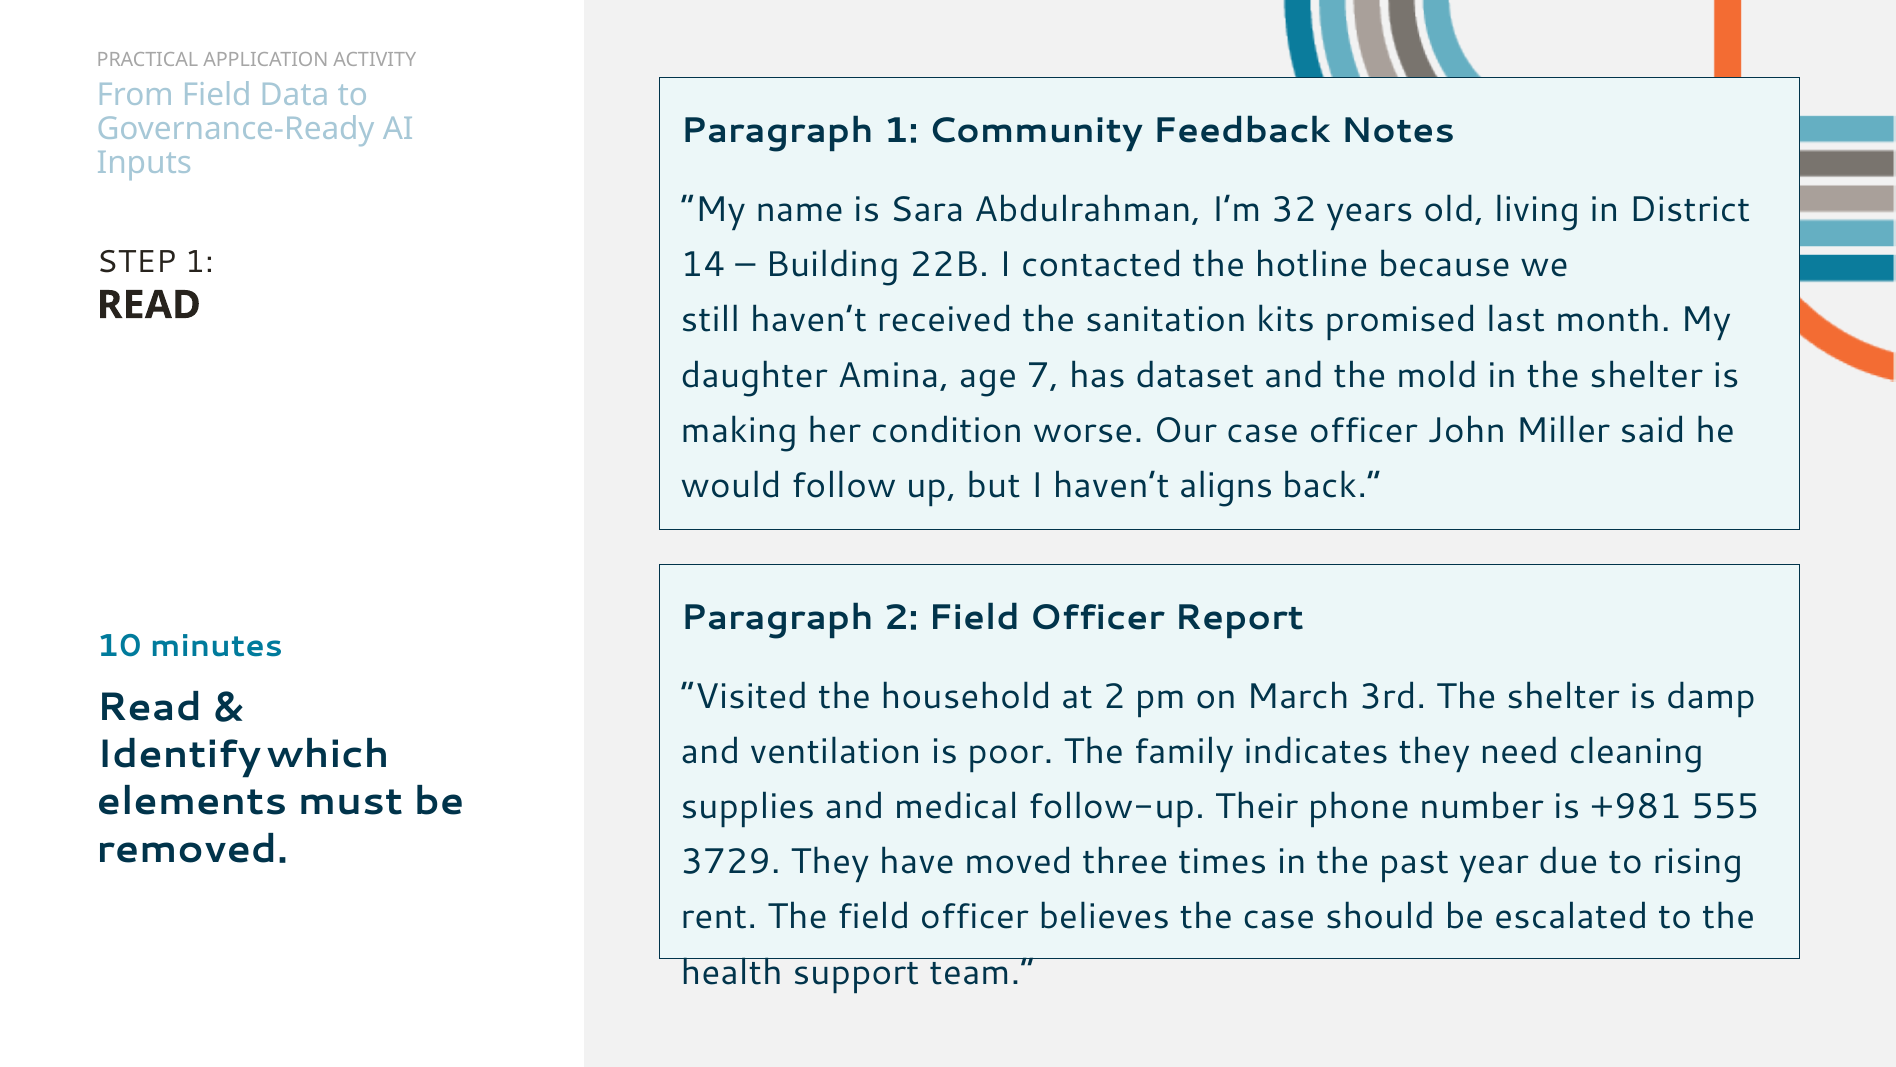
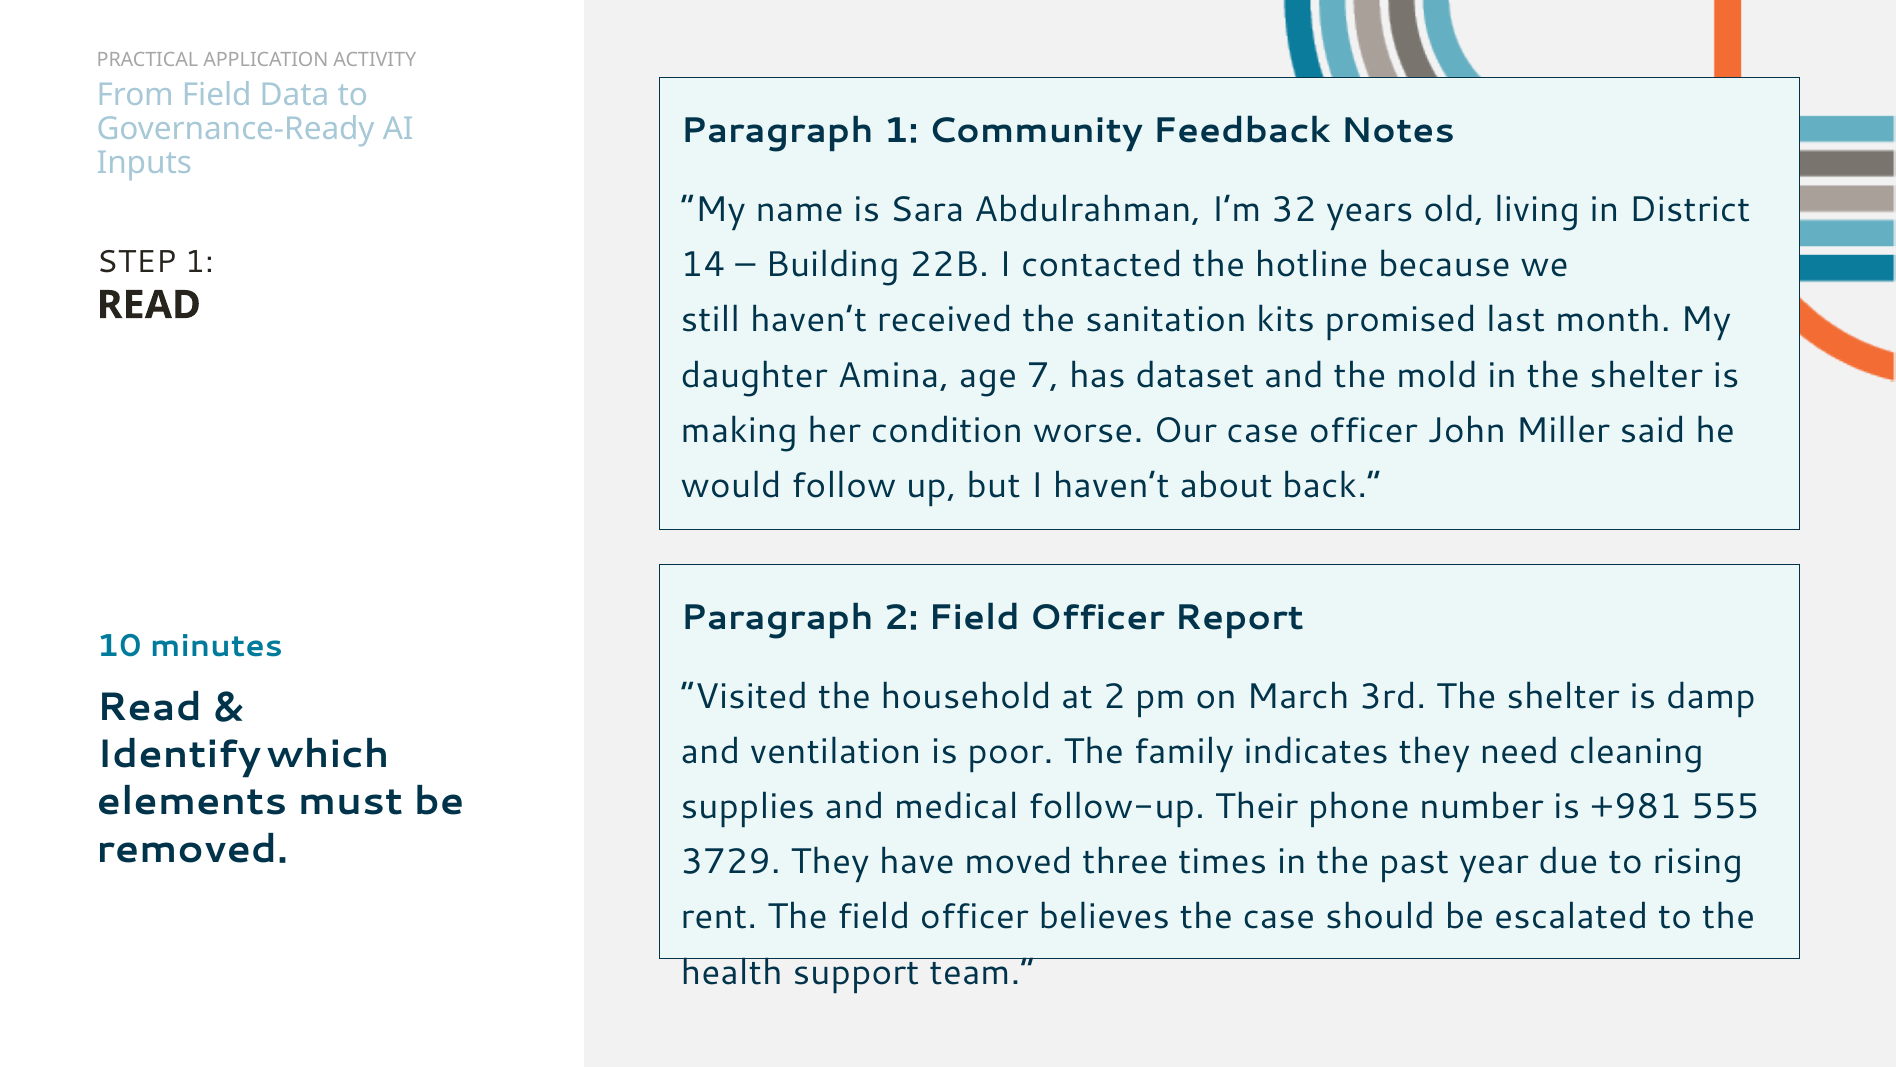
aligns: aligns -> about
